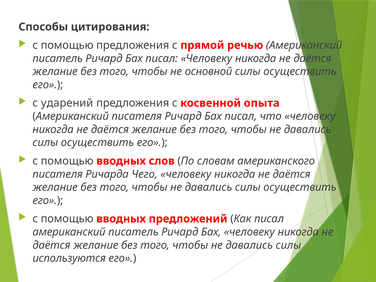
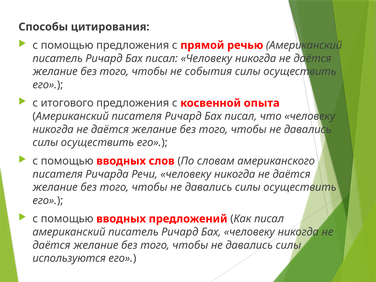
основной: основной -> события
ударений: ударений -> итогового
Чего: Чего -> Речи
